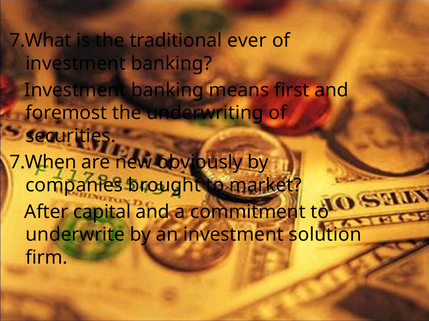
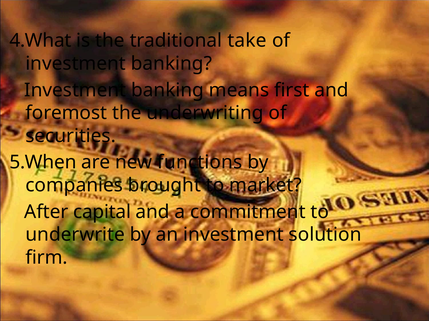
7.What: 7.What -> 4.What
ever: ever -> take
7.When: 7.When -> 5.When
obviously: obviously -> functions
